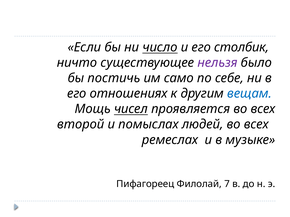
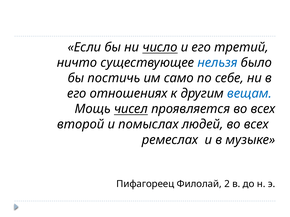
столбик: столбик -> третий
нельзя colour: purple -> blue
7: 7 -> 2
